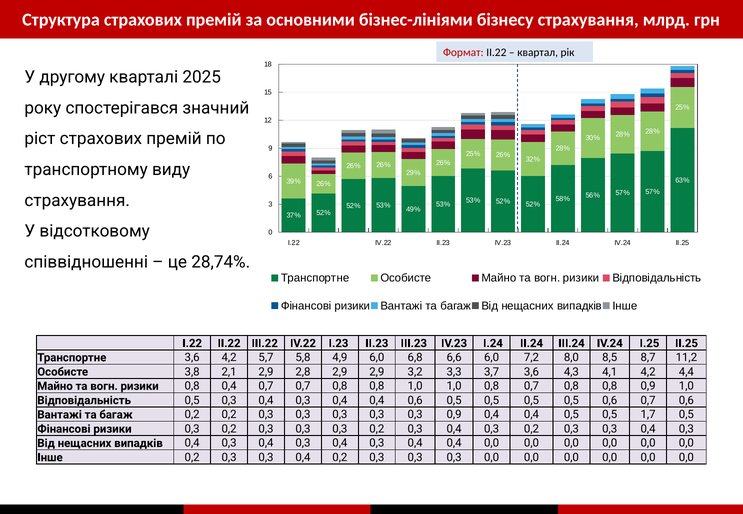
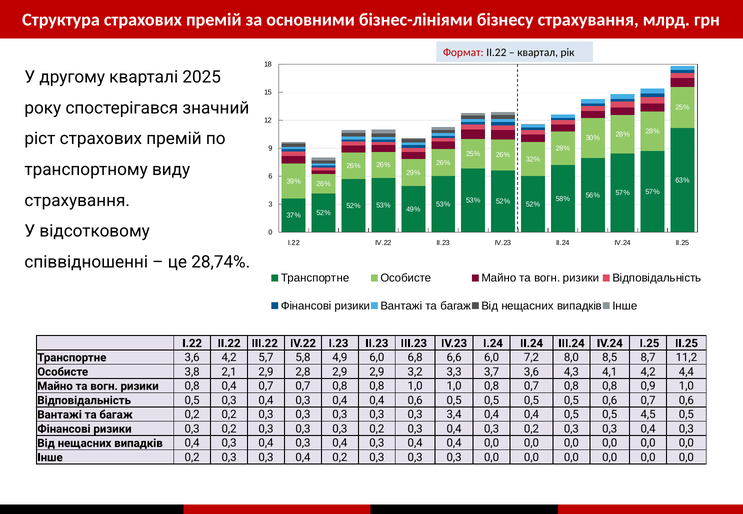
0,3 0,9: 0,9 -> 3,4
1,7: 1,7 -> 4,5
